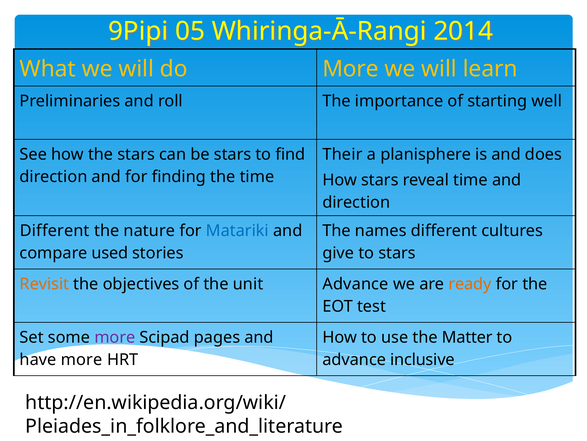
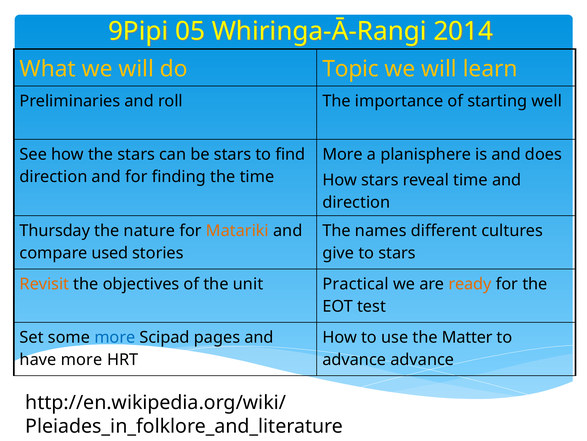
do More: More -> Topic
Their at (342, 154): Their -> More
Different at (55, 230): Different -> Thursday
Matariki colour: blue -> orange
unit Advance: Advance -> Practical
more at (115, 337) colour: purple -> blue
advance inclusive: inclusive -> advance
